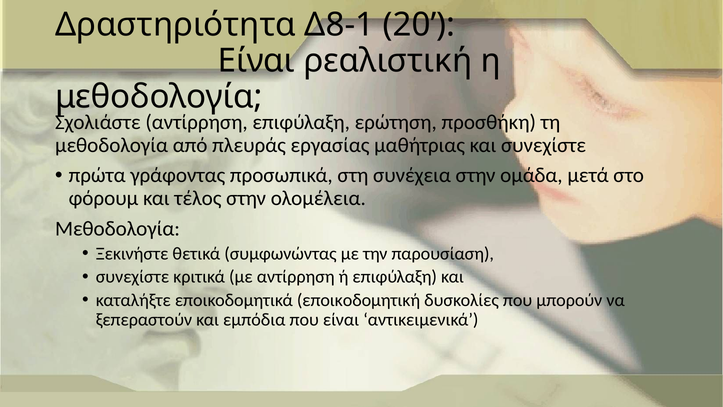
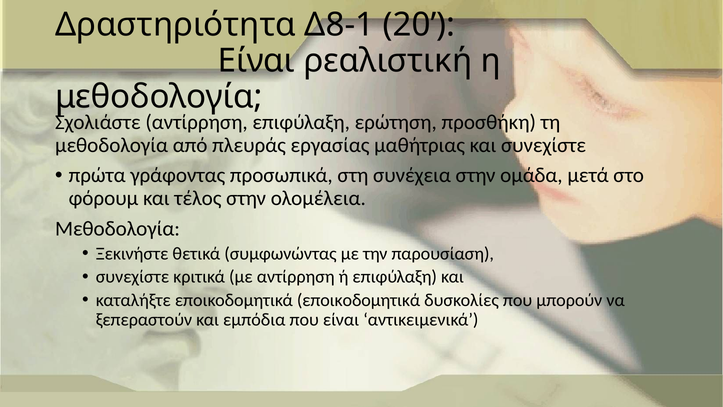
εποικοδομητικά εποικοδομητική: εποικοδομητική -> εποικοδομητικά
